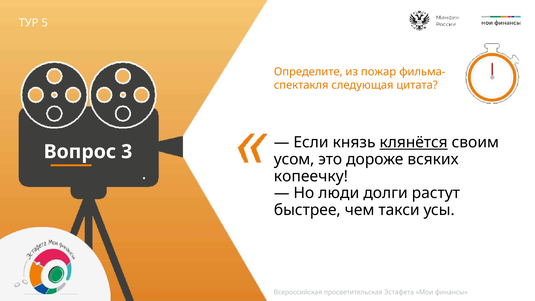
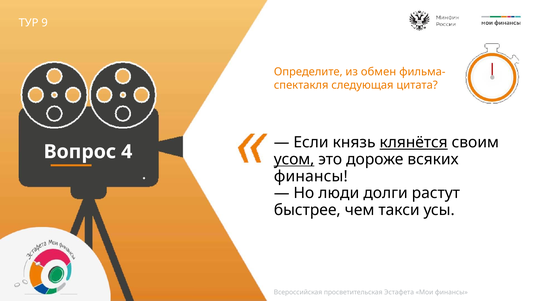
5: 5 -> 9
пожар: пожар -> обмен
3: 3 -> 4
усом underline: none -> present
копеечку at (311, 176): копеечку -> финансы
